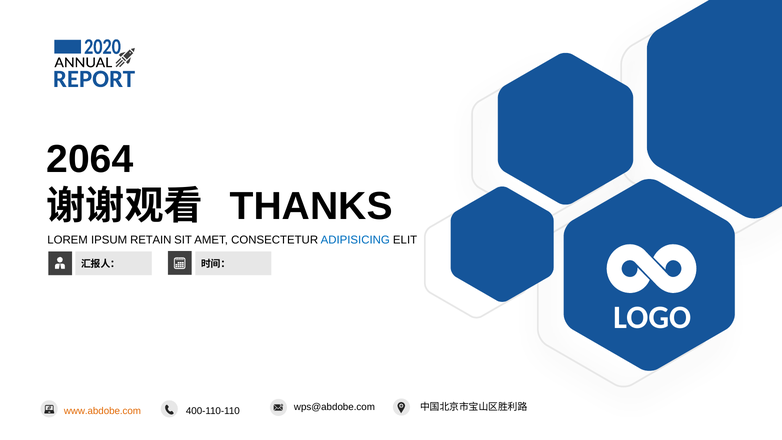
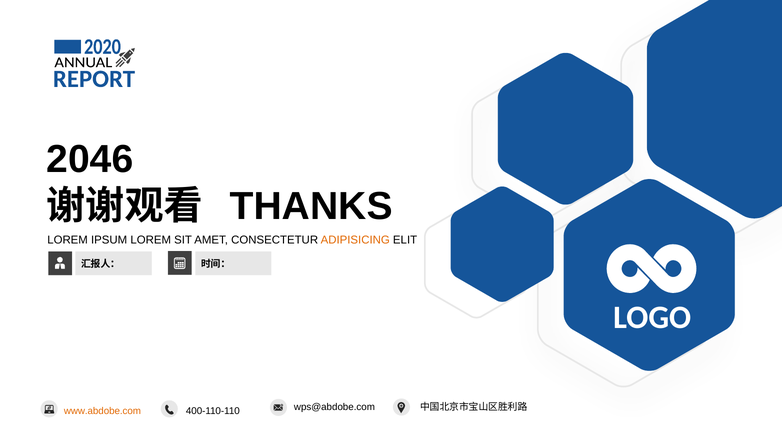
2064: 2064 -> 2046
IPSUM RETAIN: RETAIN -> LOREM
ADIPISICING colour: blue -> orange
